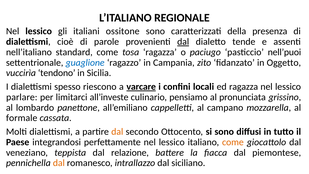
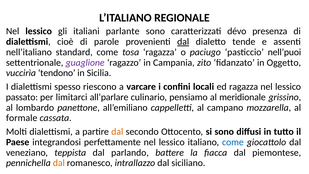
ossitone: ossitone -> parlante
della: della -> dévo
guaglione colour: blue -> purple
varcare underline: present -> none
parlare: parlare -> passato
all’investe: all’investe -> all’parlare
pronunciata: pronunciata -> meridionale
come at (233, 142) colour: orange -> blue
relazione: relazione -> parlando
